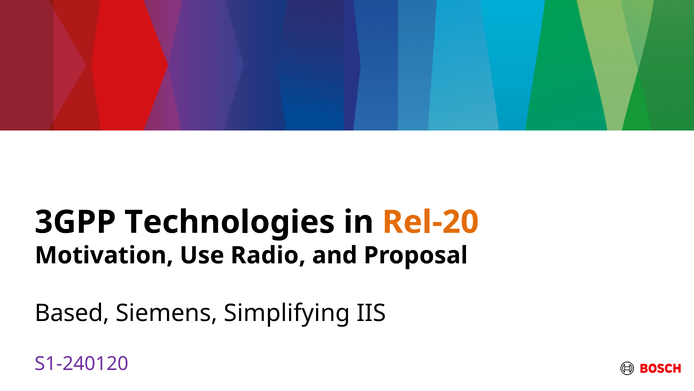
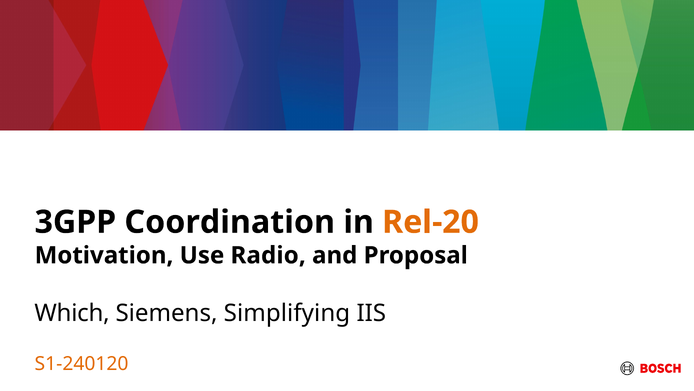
Technologies: Technologies -> Coordination
Based: Based -> Which
S1-240120 colour: purple -> orange
